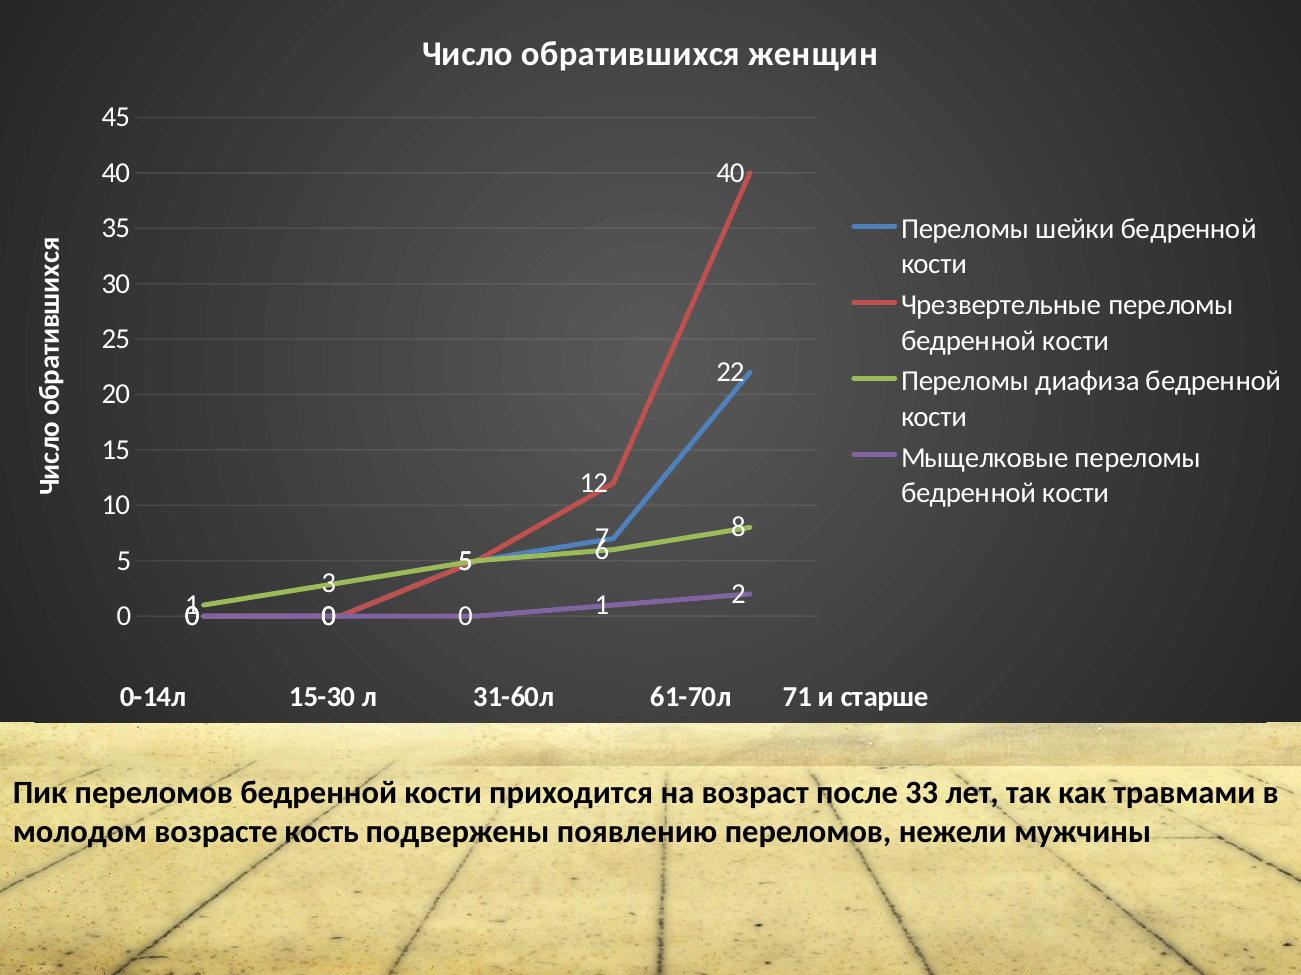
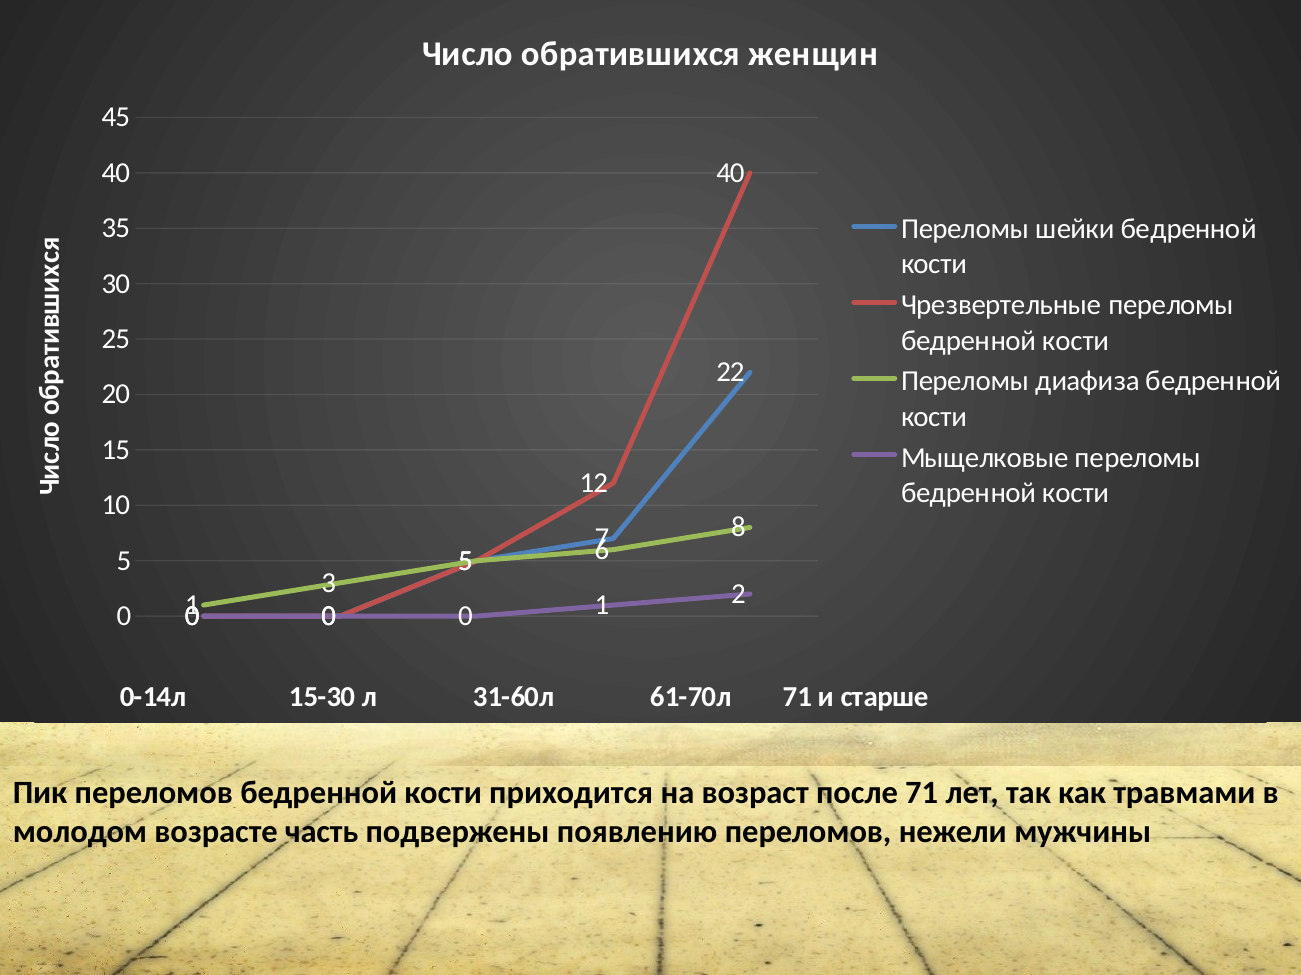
после 33: 33 -> 71
кость: кость -> часть
